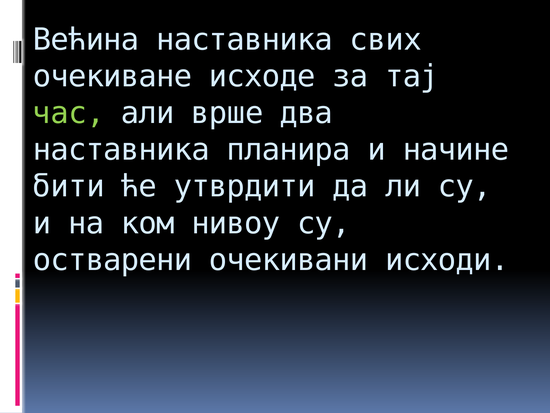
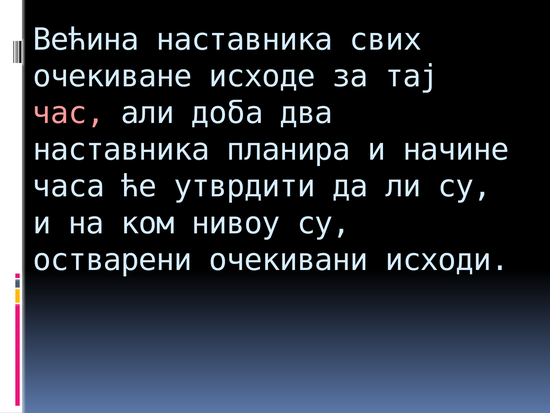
час colour: light green -> pink
врше: врше -> доба
бити: бити -> часа
